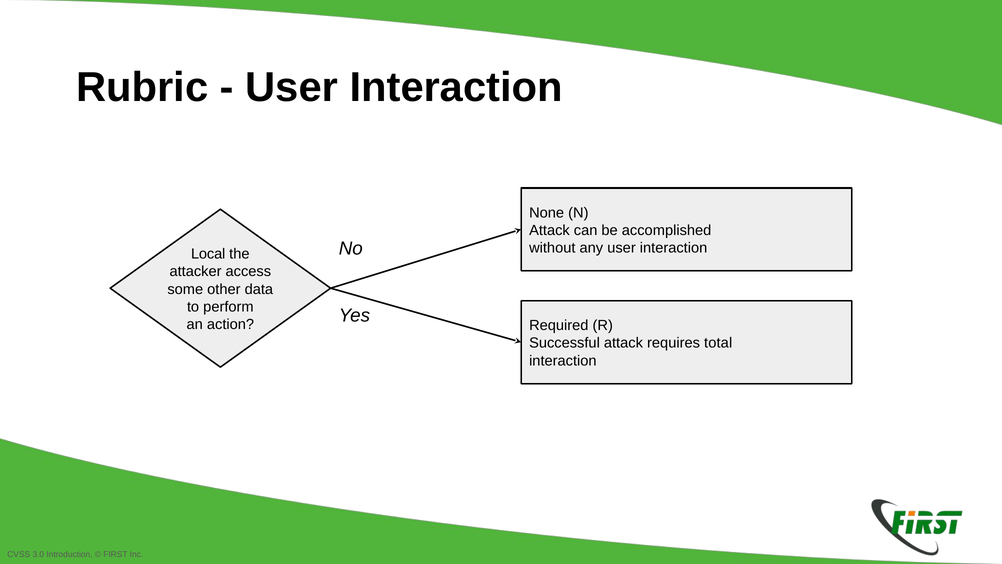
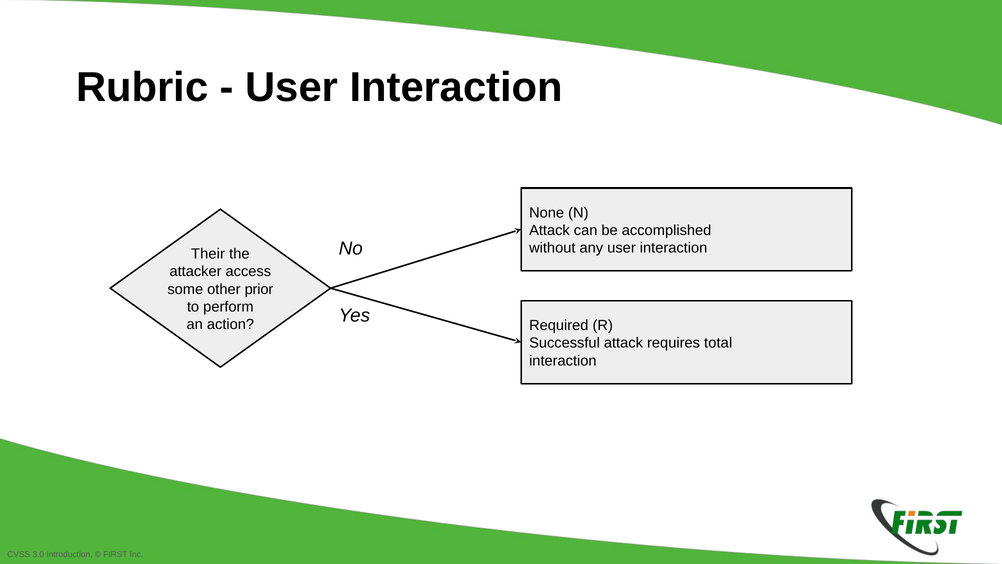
Local: Local -> Their
data: data -> prior
